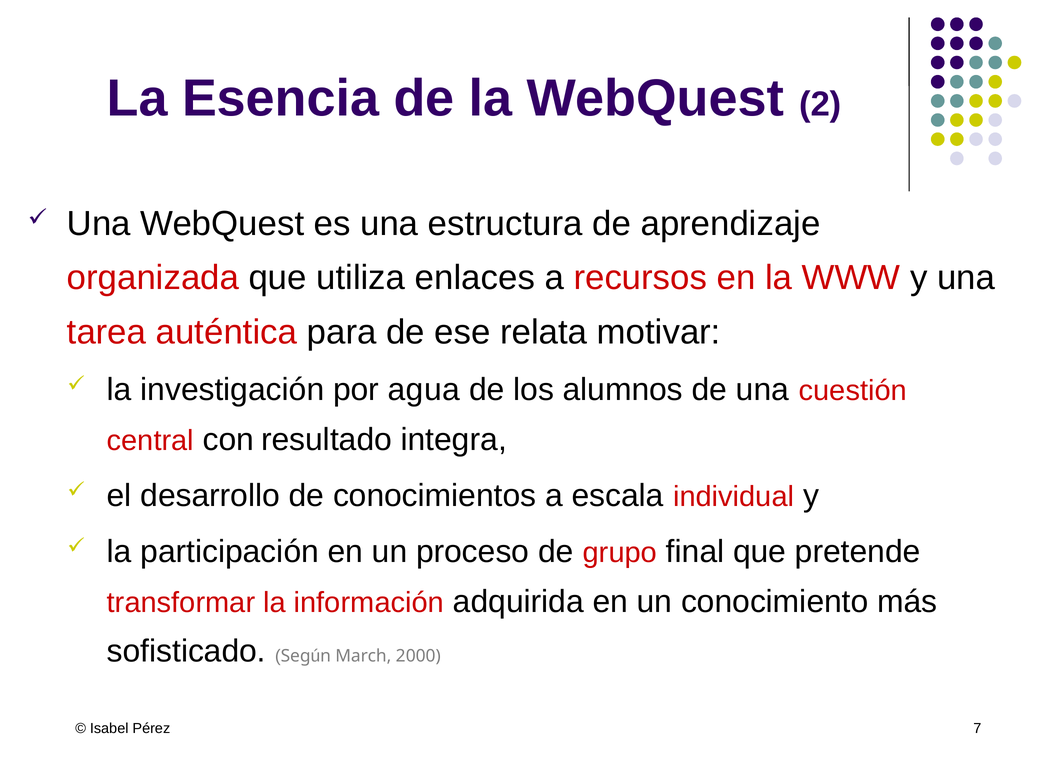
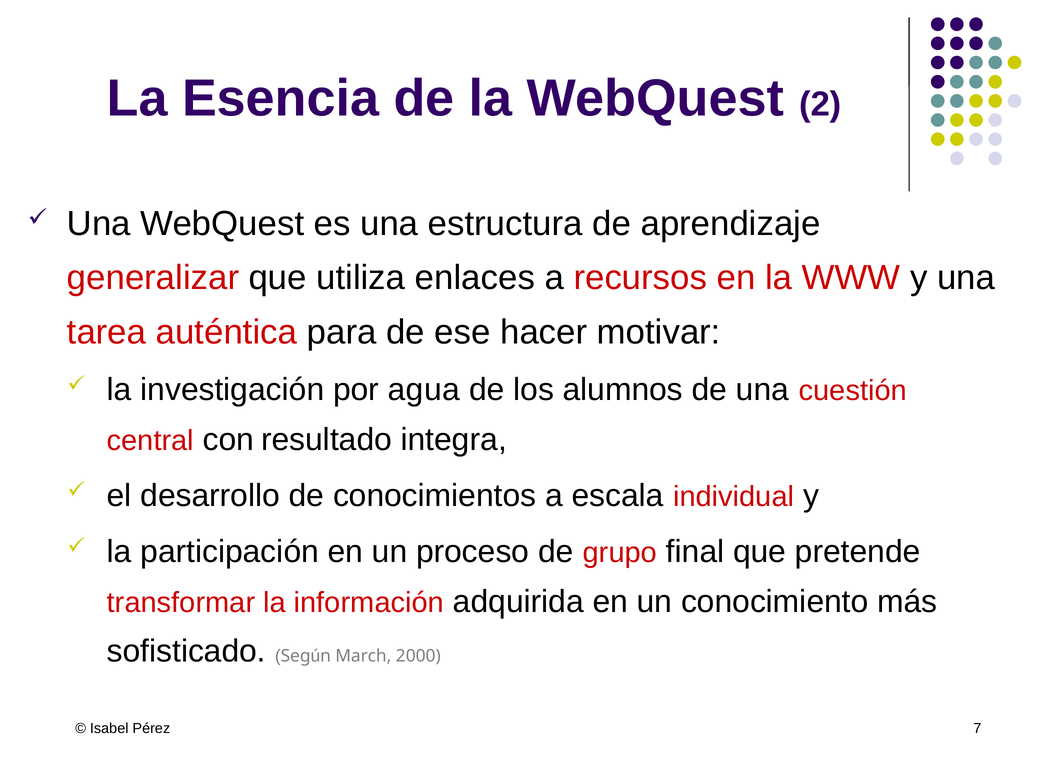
organizada: organizada -> generalizar
relata: relata -> hacer
